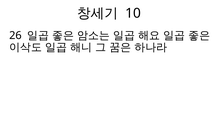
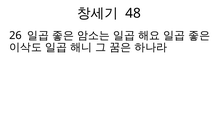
10: 10 -> 48
